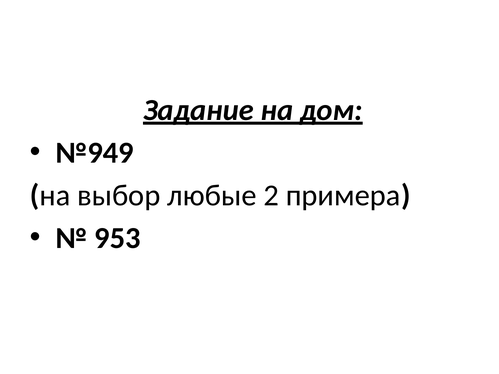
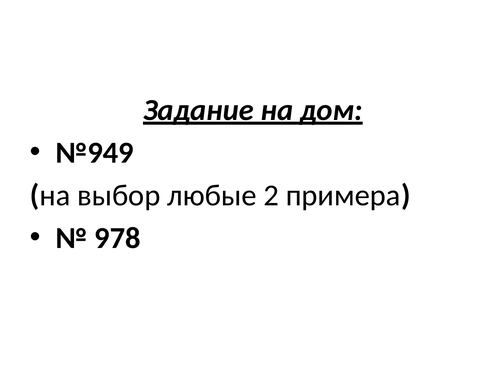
953: 953 -> 978
